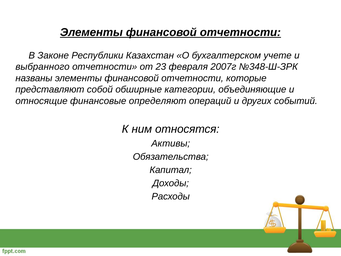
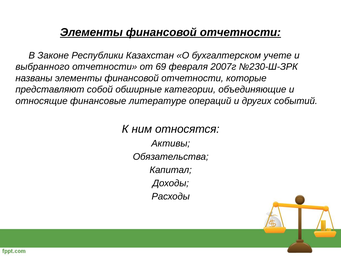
23: 23 -> 69
№348-Ш-ЗРК: №348-Ш-ЗРК -> №230-Ш-ЗРК
определяют: определяют -> литературе
